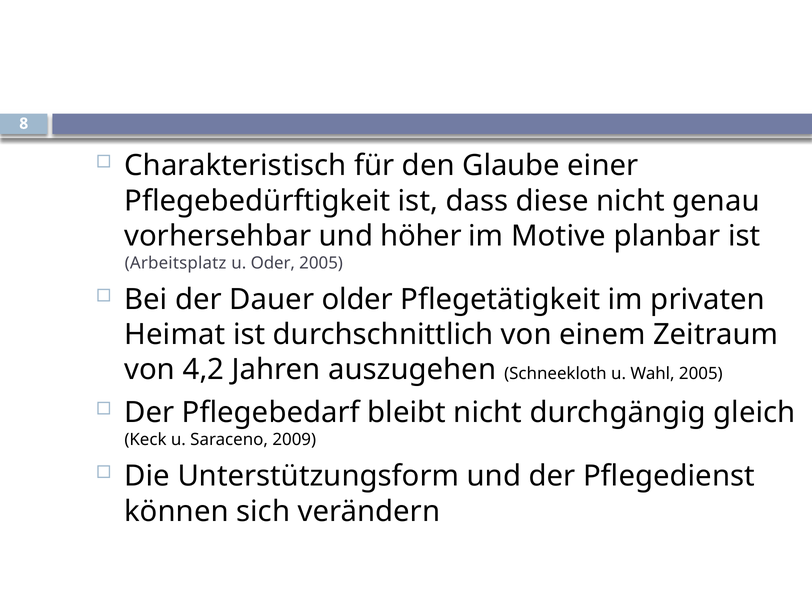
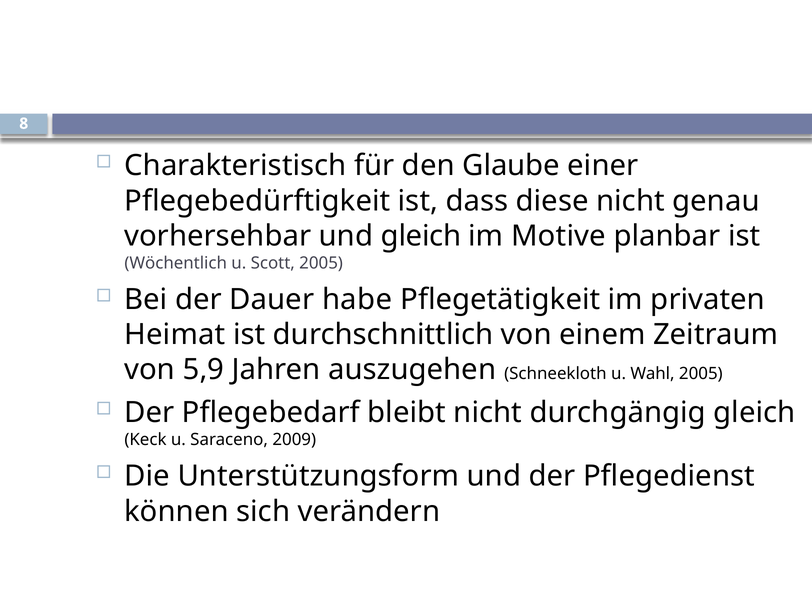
und höher: höher -> gleich
Arbeitsplatz: Arbeitsplatz -> Wöchentlich
Oder: Oder -> Scott
older: older -> habe
4,2: 4,2 -> 5,9
